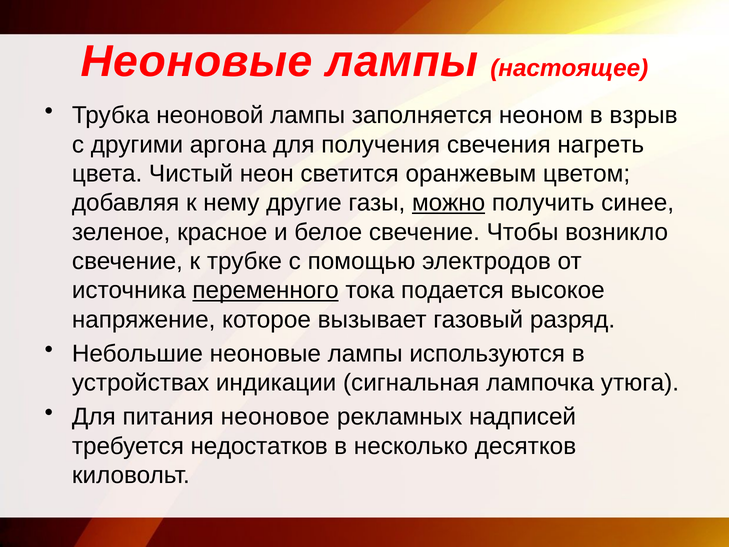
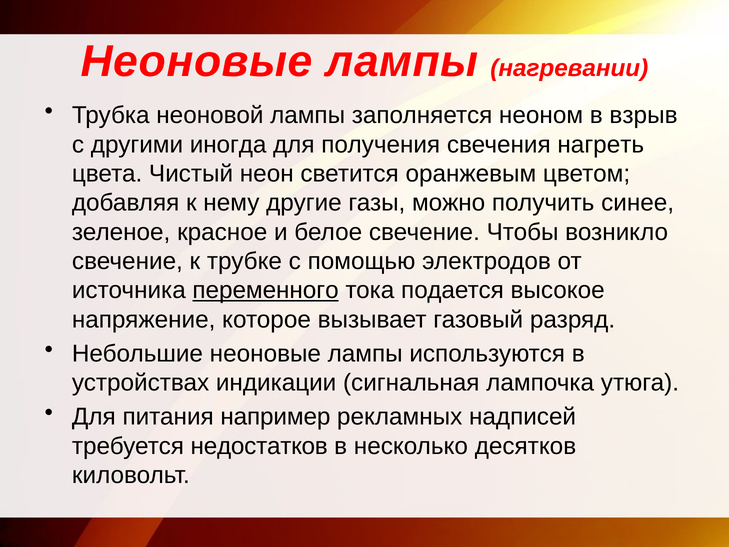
настоящее: настоящее -> нагревании
аргона: аргона -> иногда
можно underline: present -> none
неоновое: неоновое -> например
